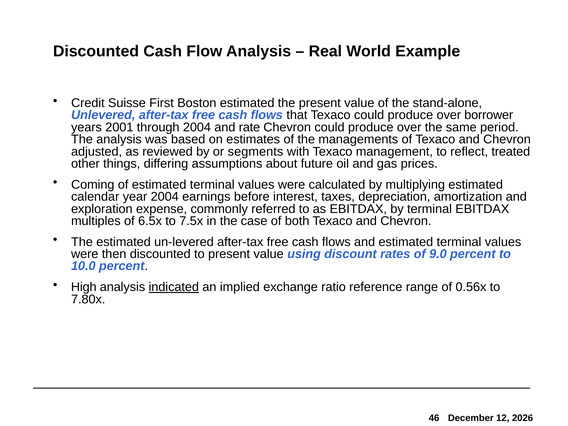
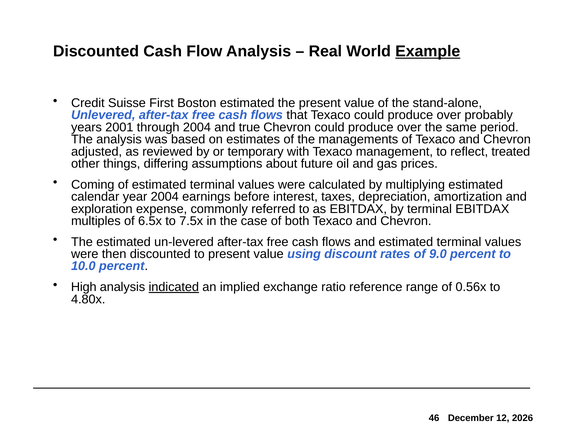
Example underline: none -> present
borrower: borrower -> probably
rate: rate -> true
segments: segments -> temporary
7.80x: 7.80x -> 4.80x
